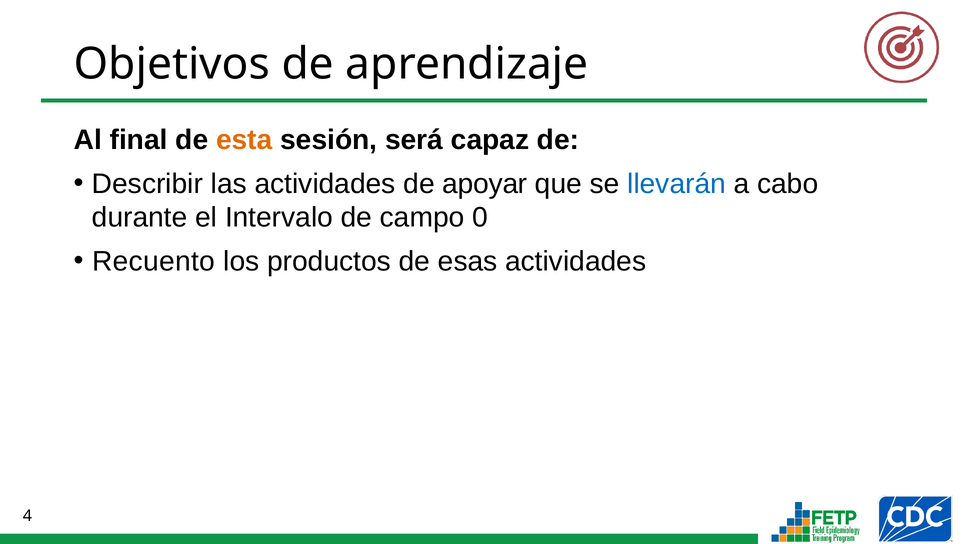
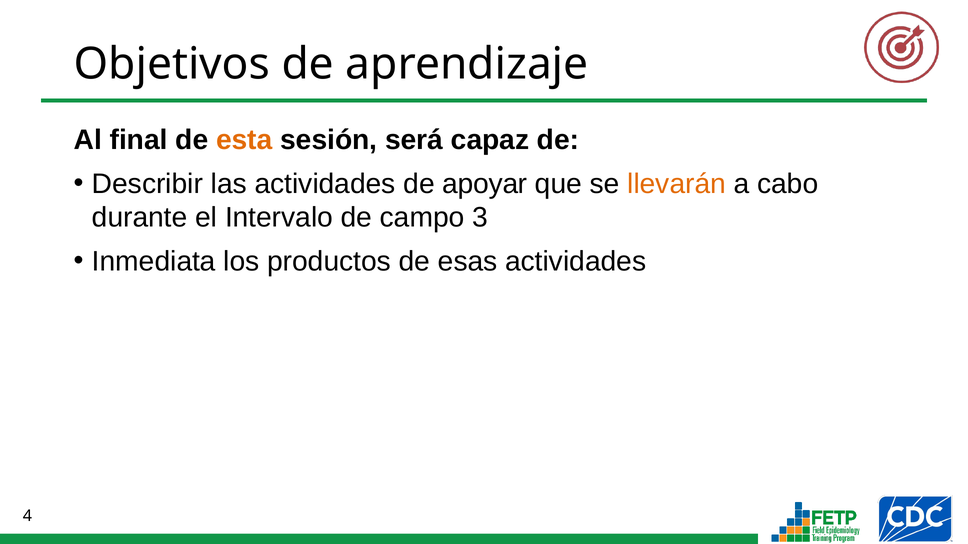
llevarán colour: blue -> orange
0: 0 -> 3
Recuento: Recuento -> Inmediata
